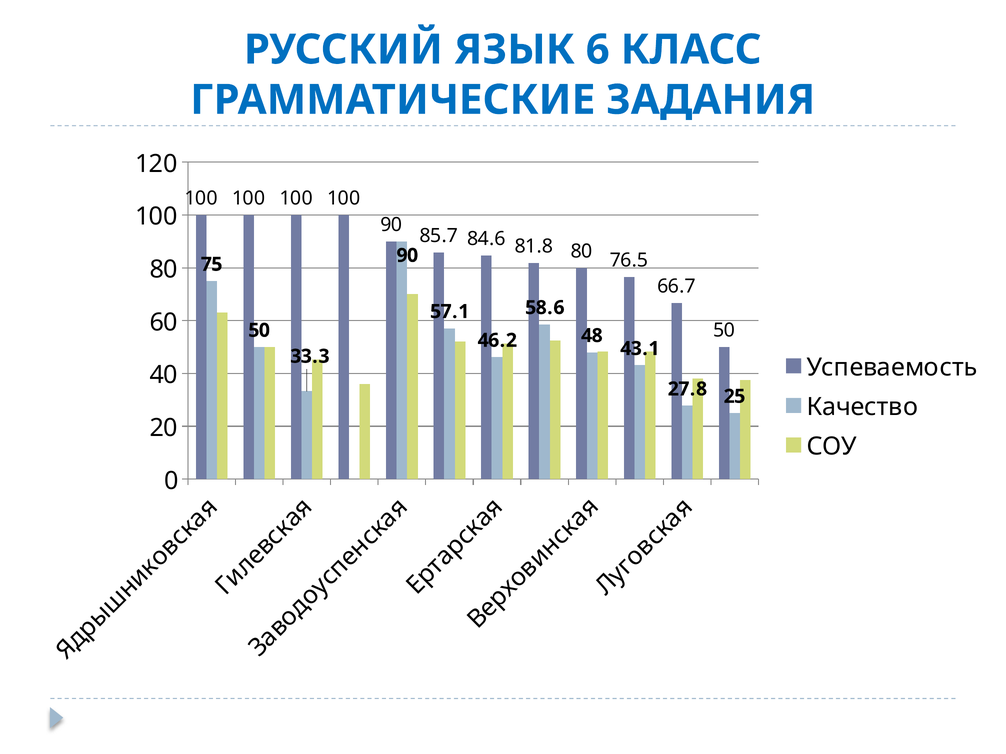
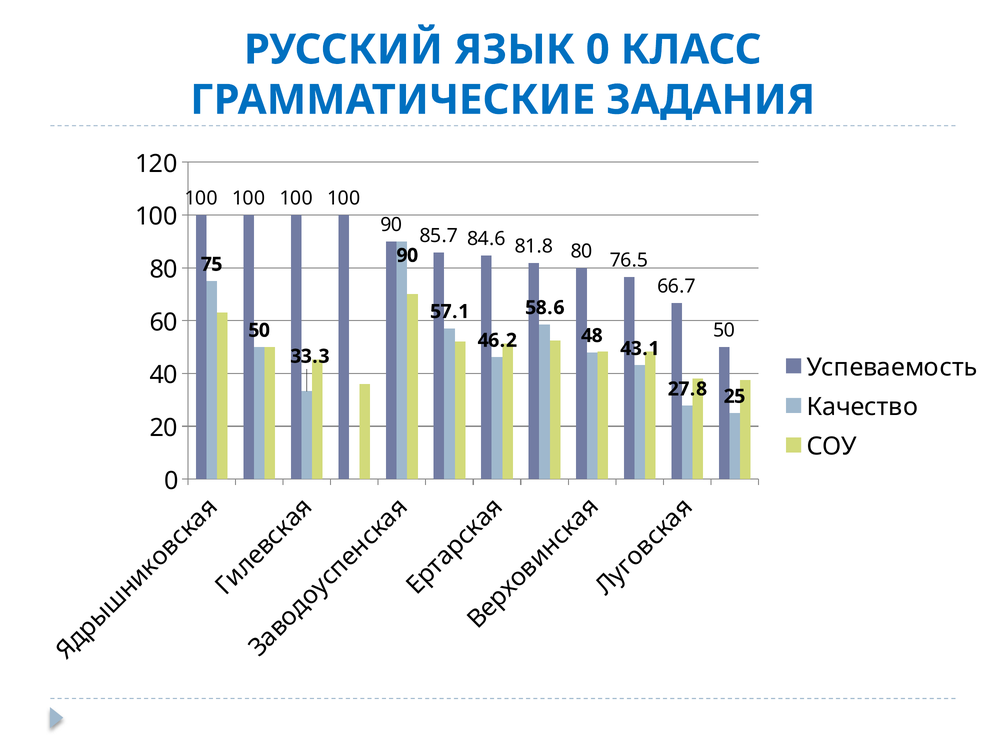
ЯЗЫК 6: 6 -> 0
